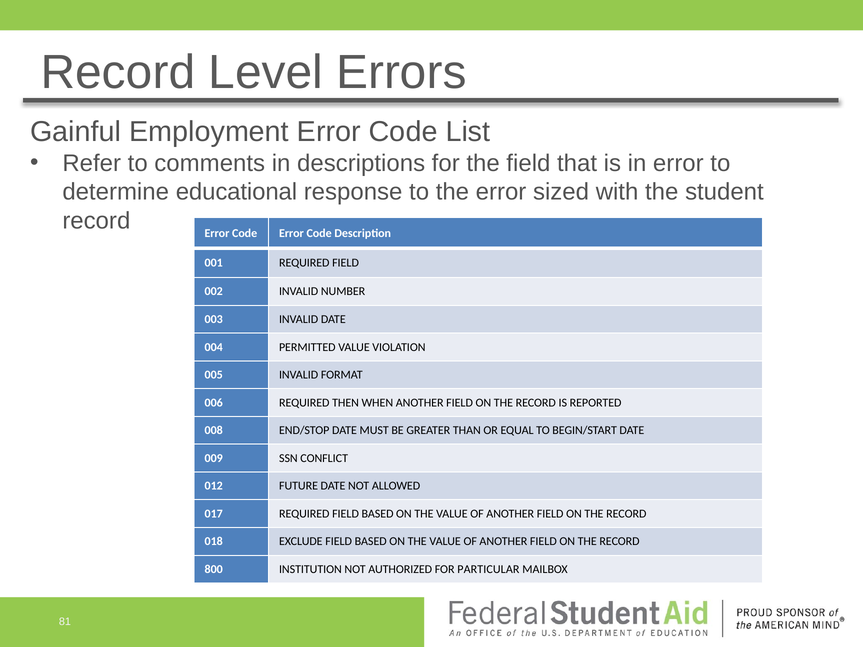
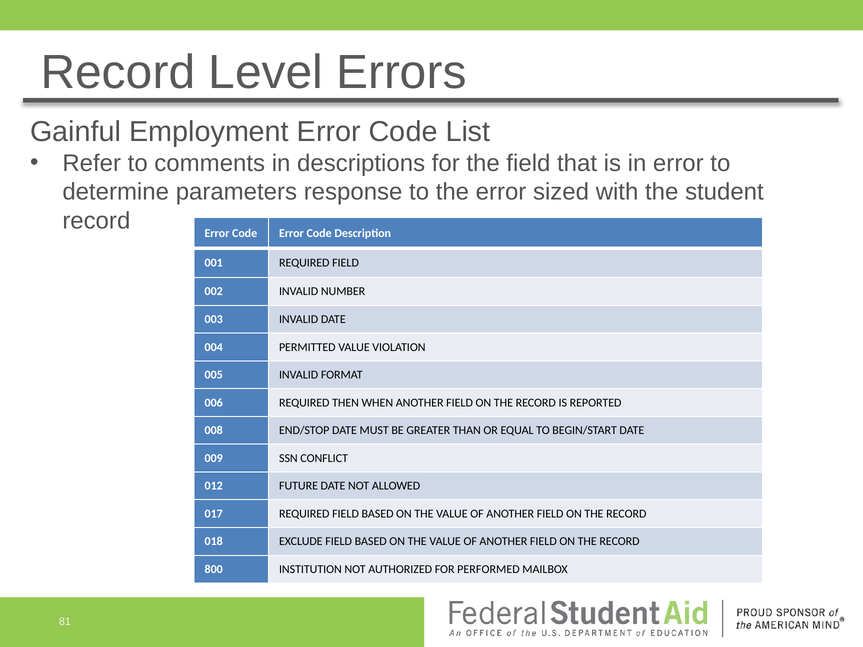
educational: educational -> parameters
PARTICULAR: PARTICULAR -> PERFORMED
